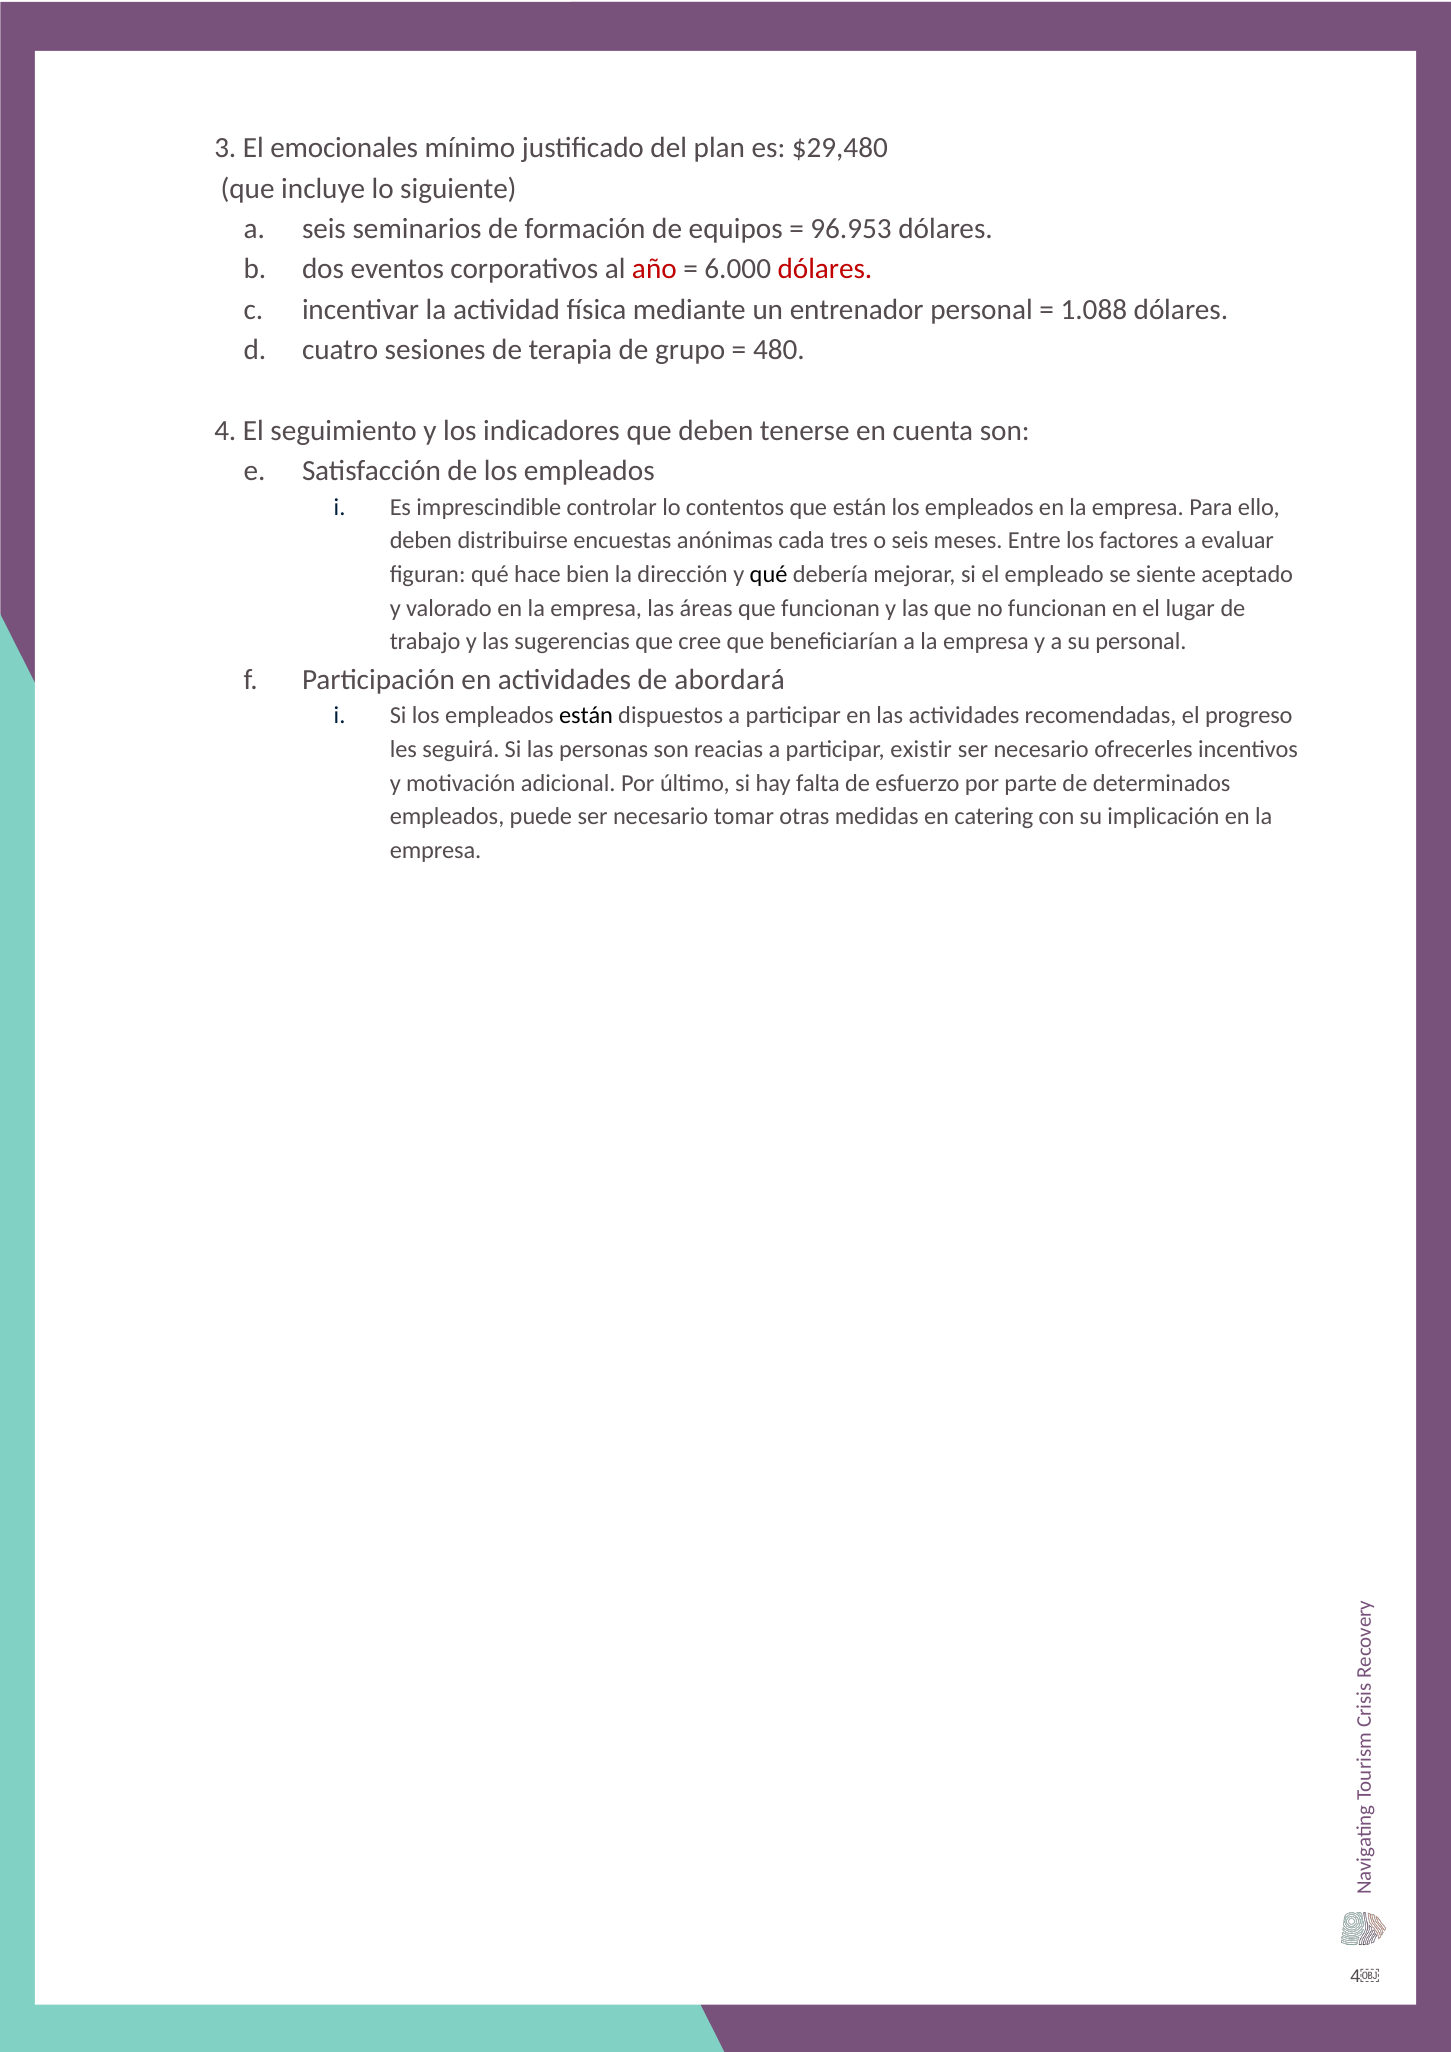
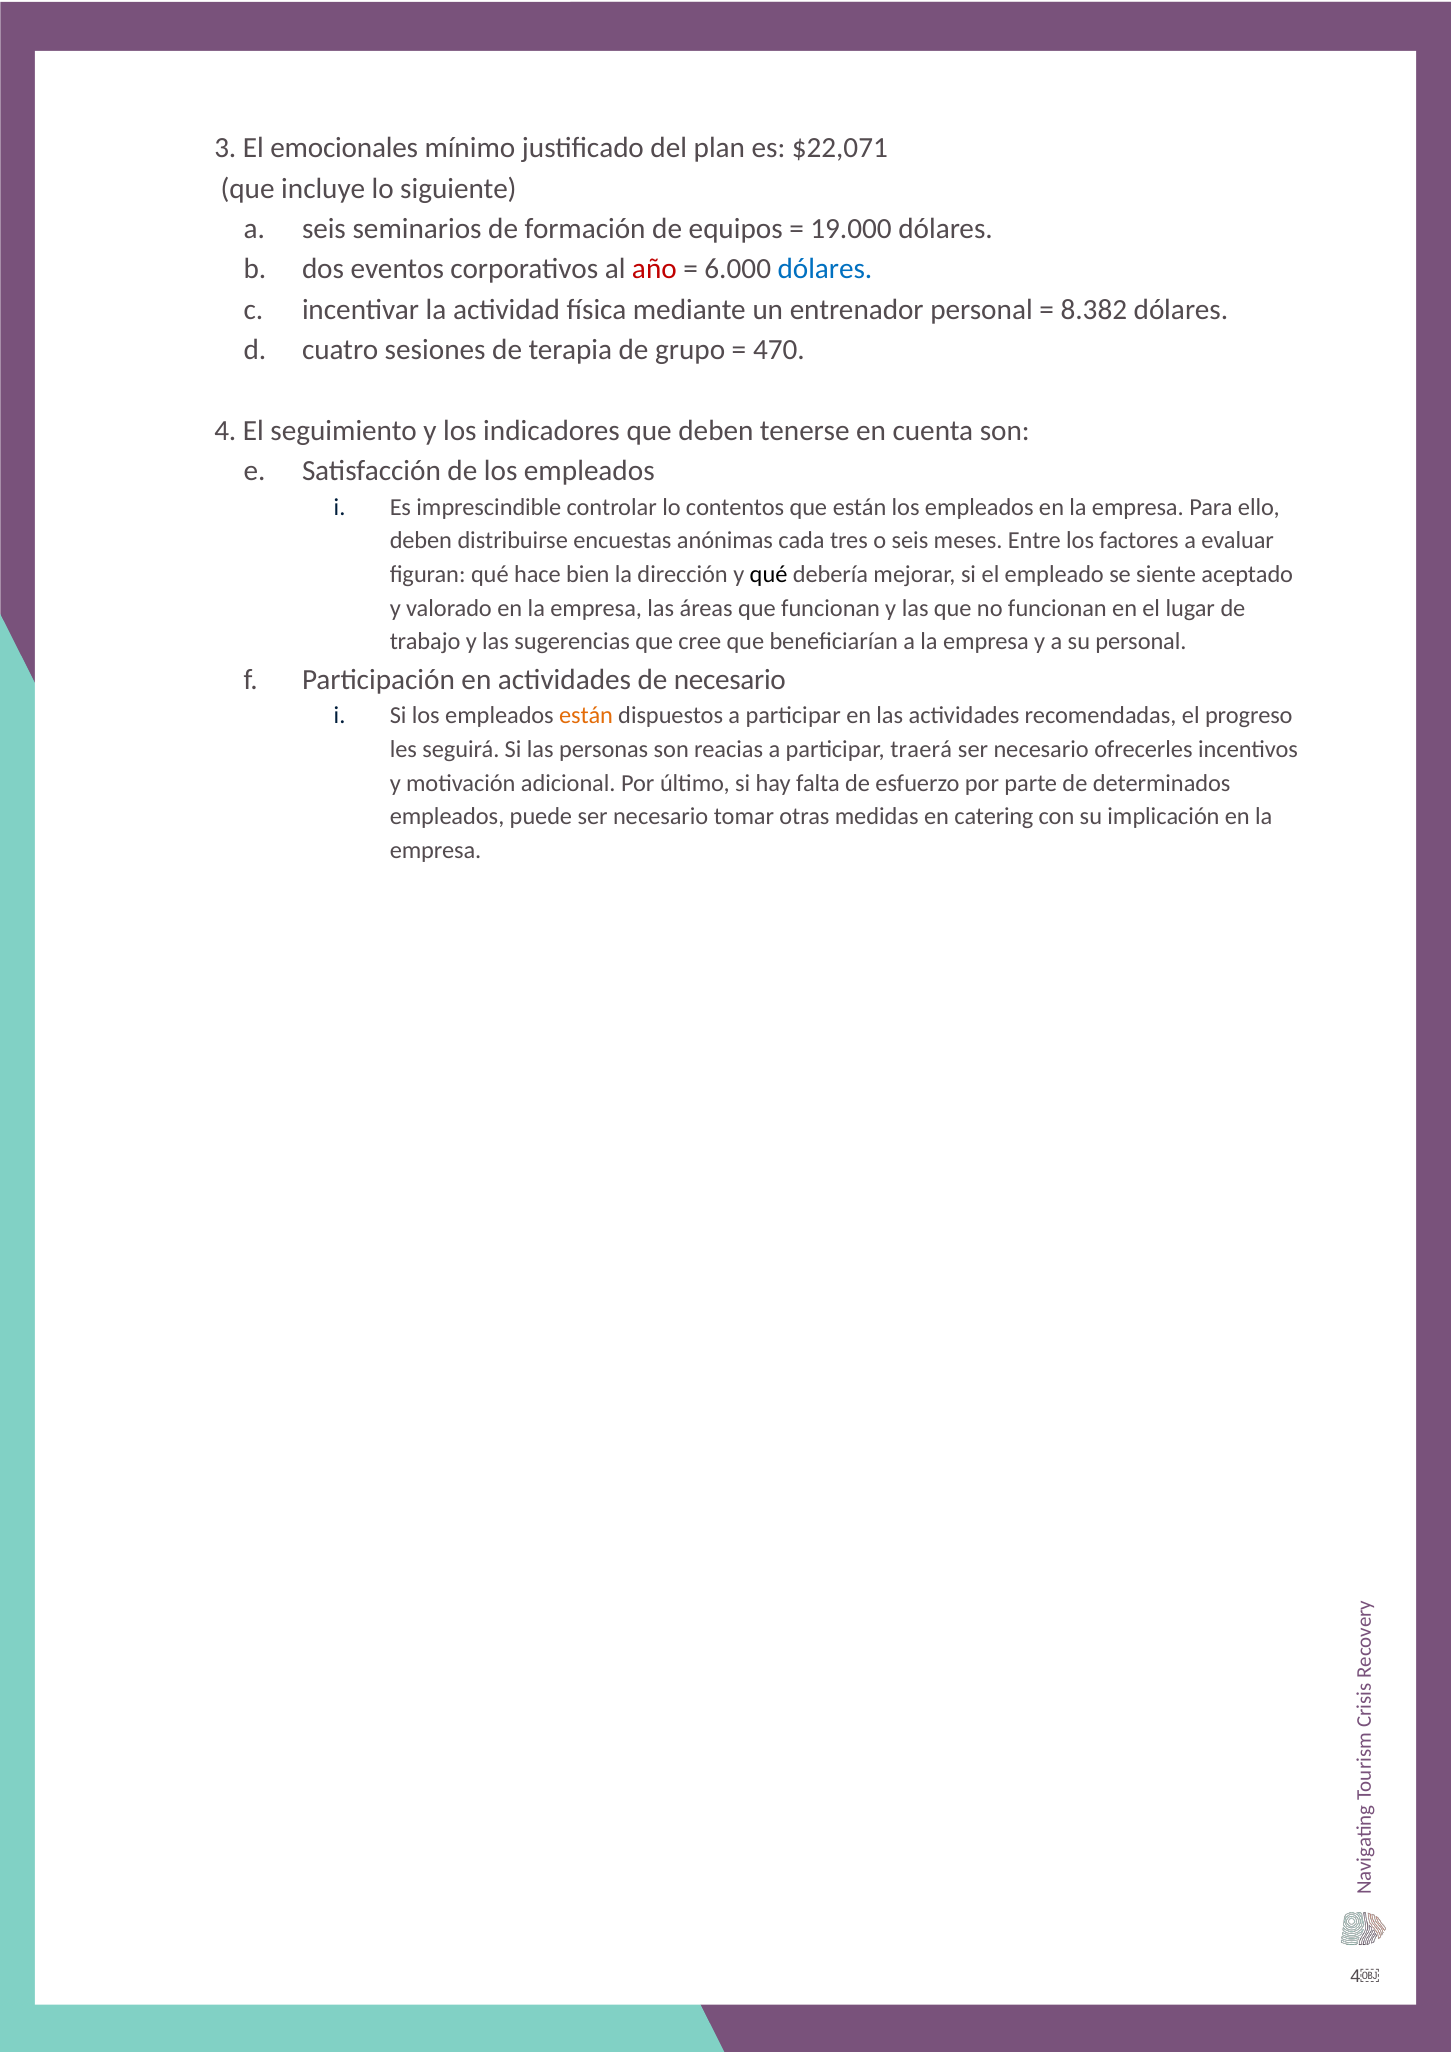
$29,480: $29,480 -> $22,071
96.953: 96.953 -> 19.000
dólares at (825, 269) colour: red -> blue
1.088: 1.088 -> 8.382
480: 480 -> 470
de abordará: abordará -> necesario
están at (586, 716) colour: black -> orange
existir: existir -> traerá
